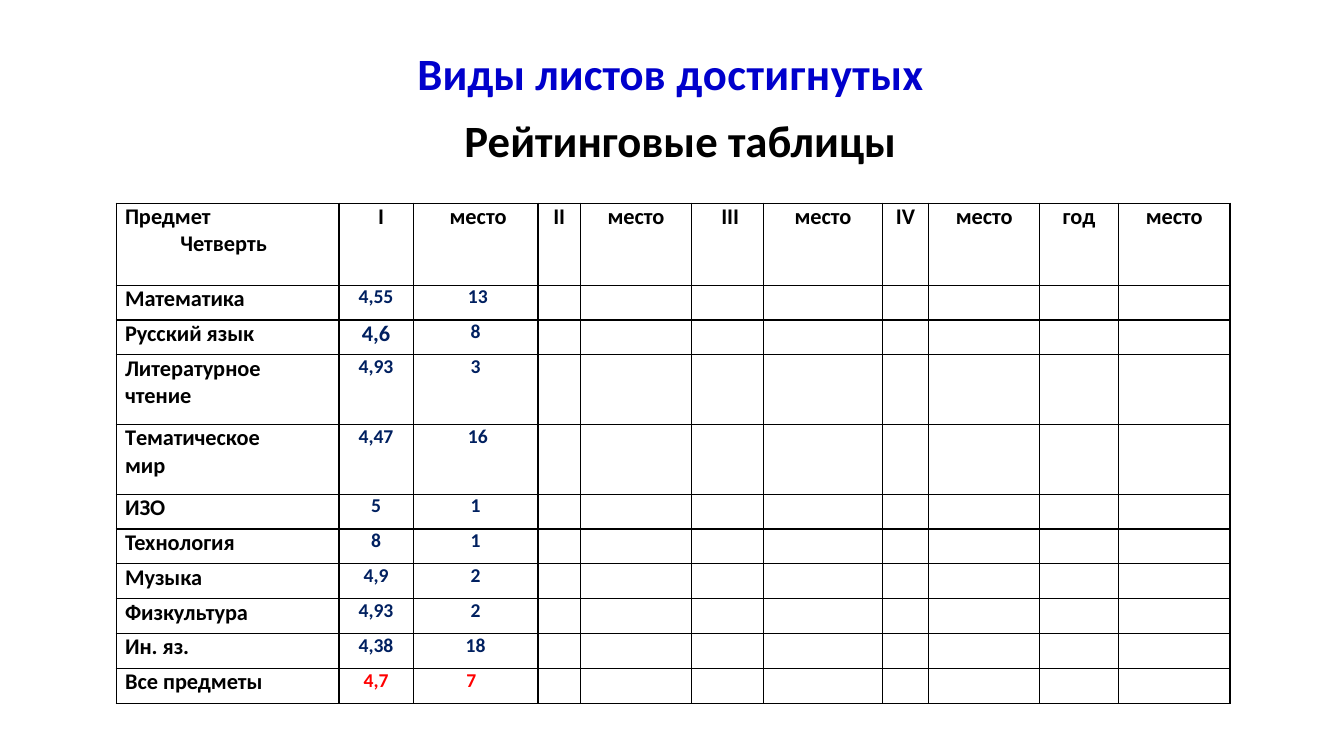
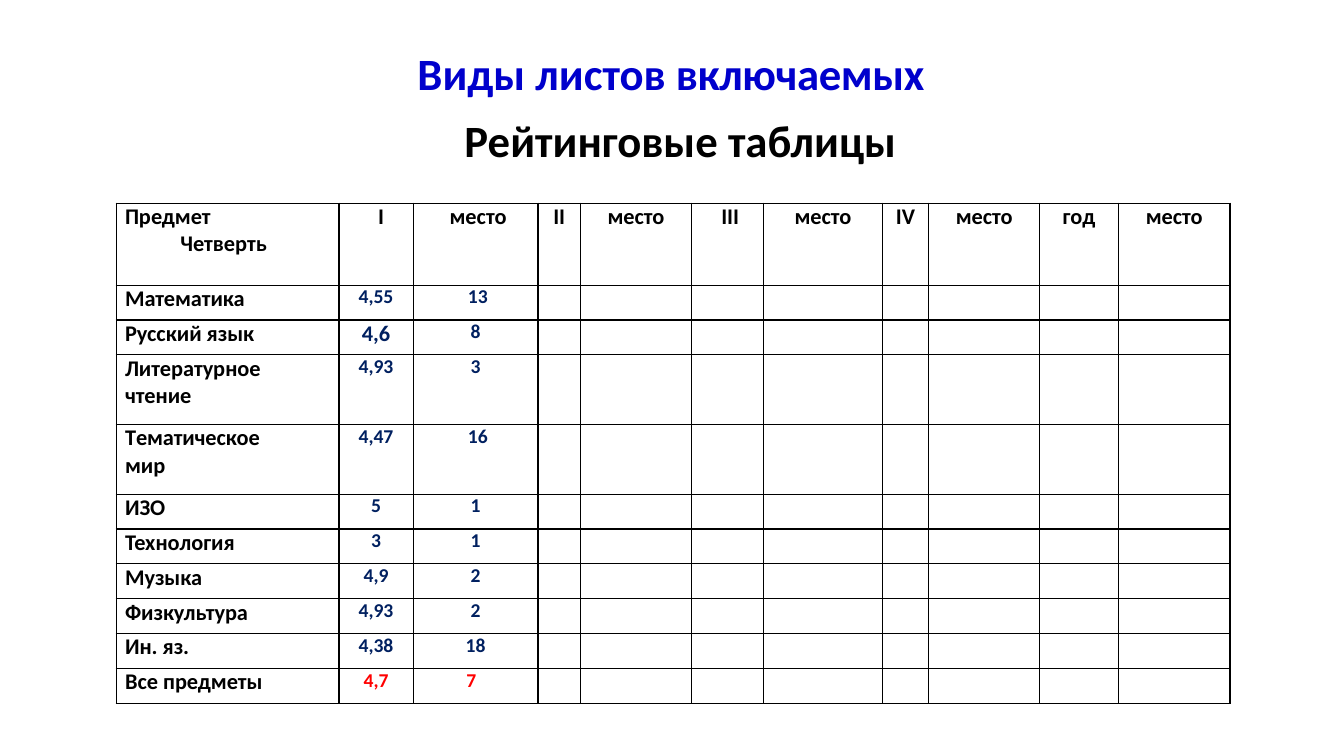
достигнутых: достигнутых -> включаемых
Технология 8: 8 -> 3
